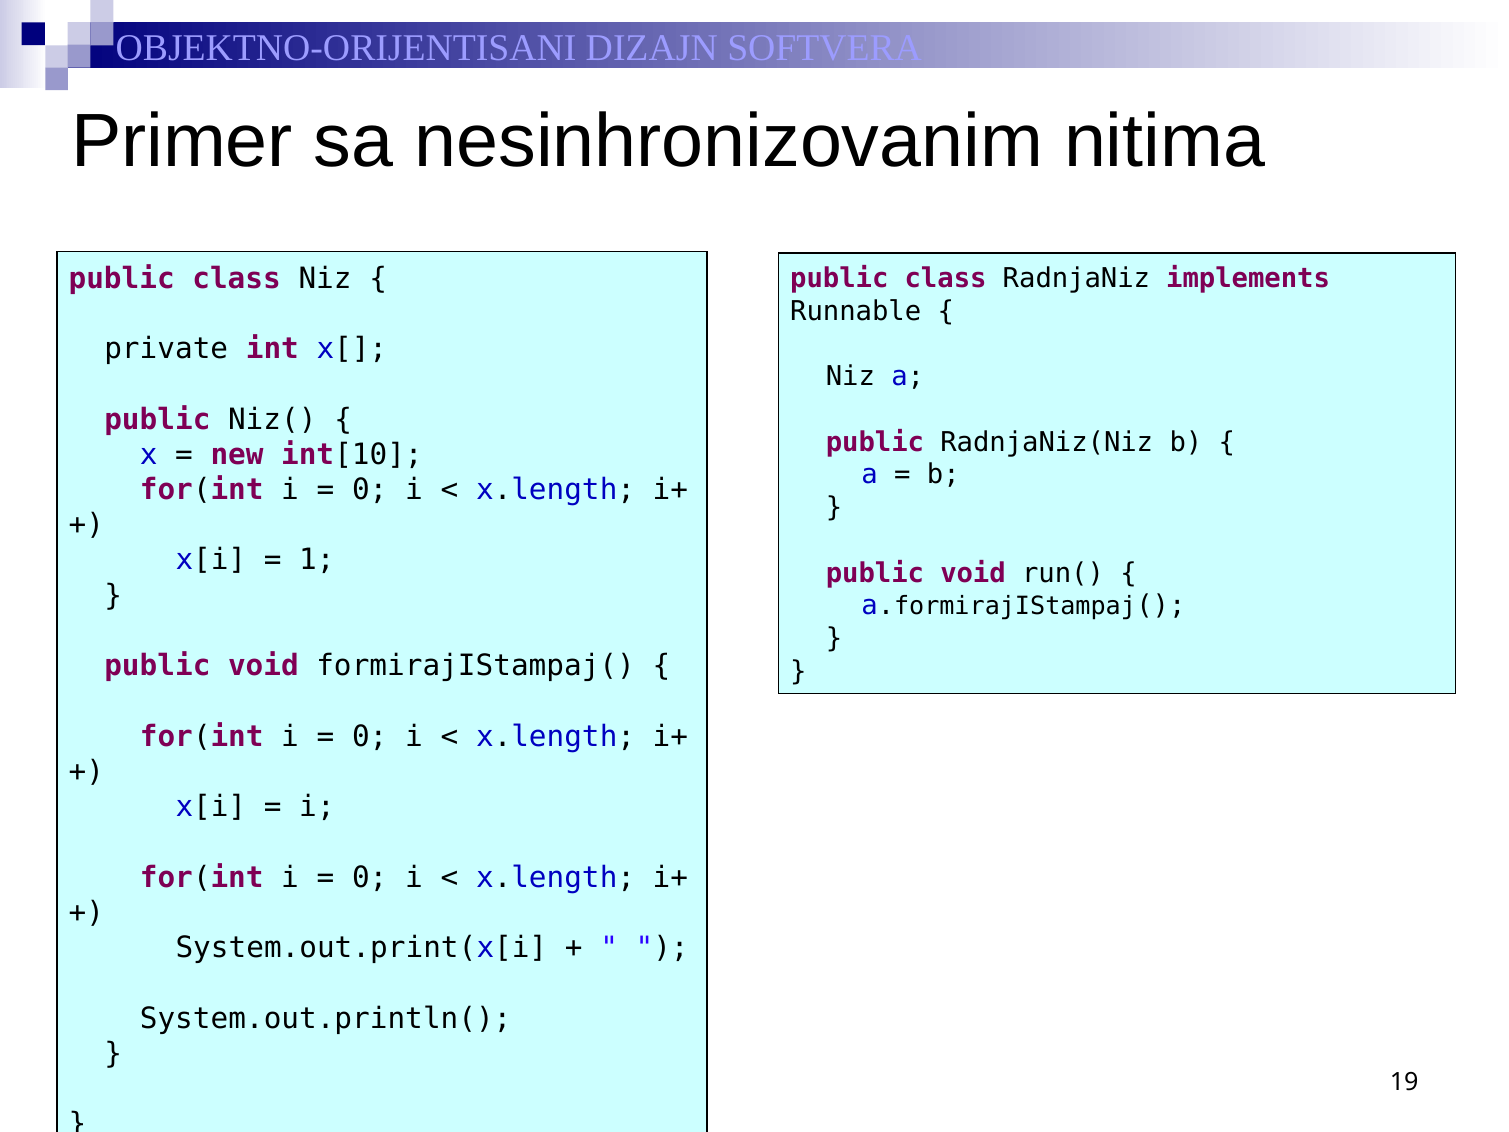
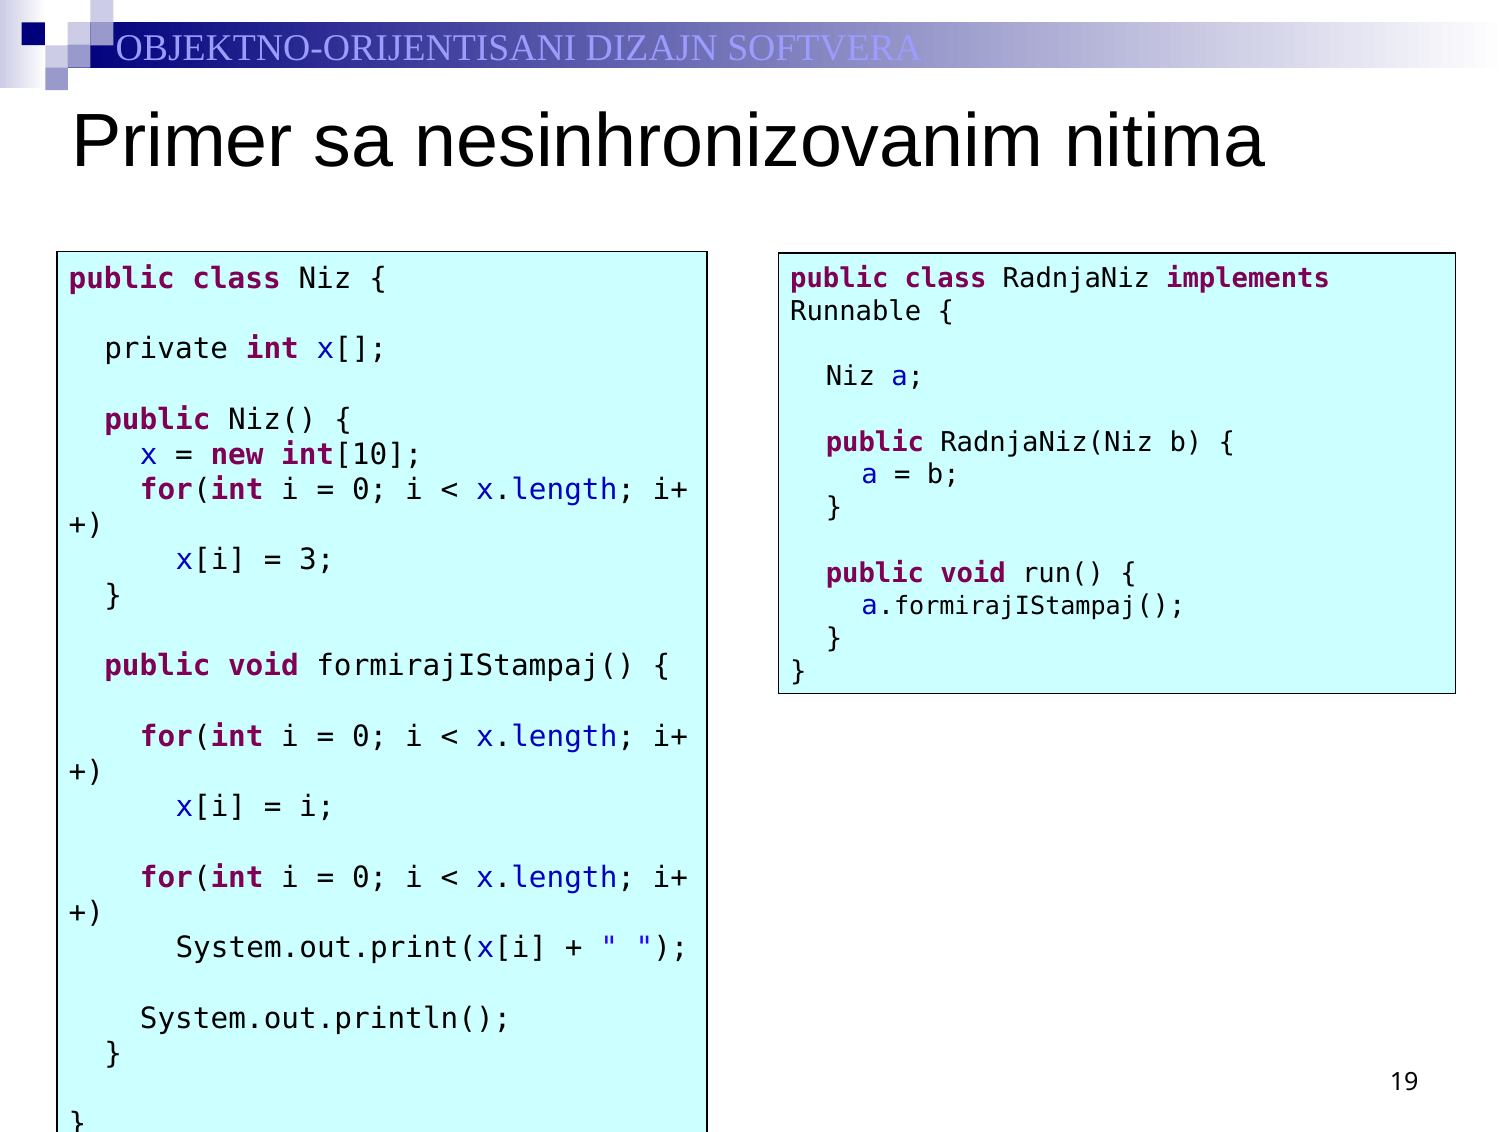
1: 1 -> 3
